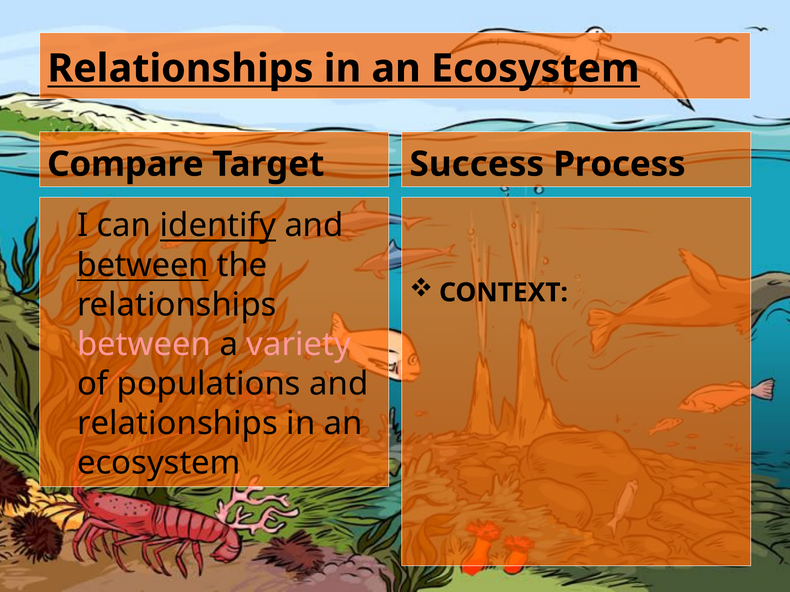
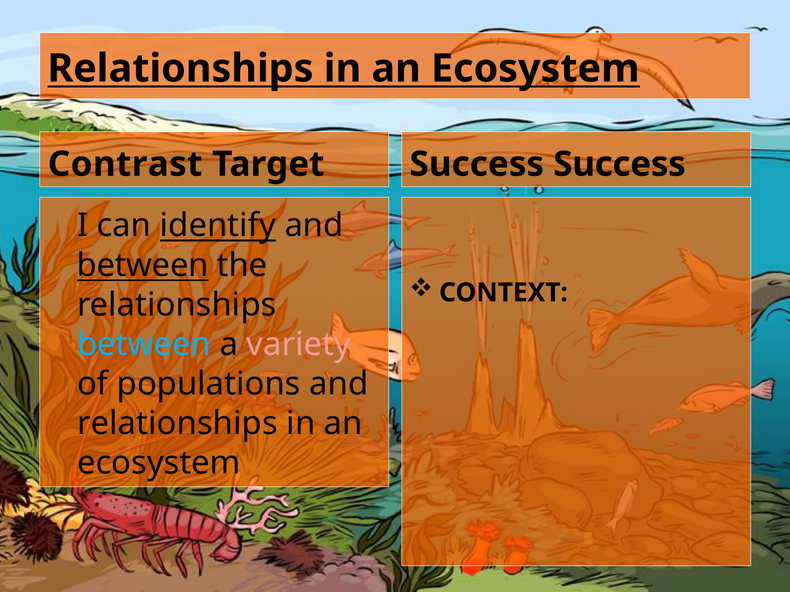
Compare: Compare -> Contrast
Success Process: Process -> Success
between at (144, 345) colour: pink -> light blue
